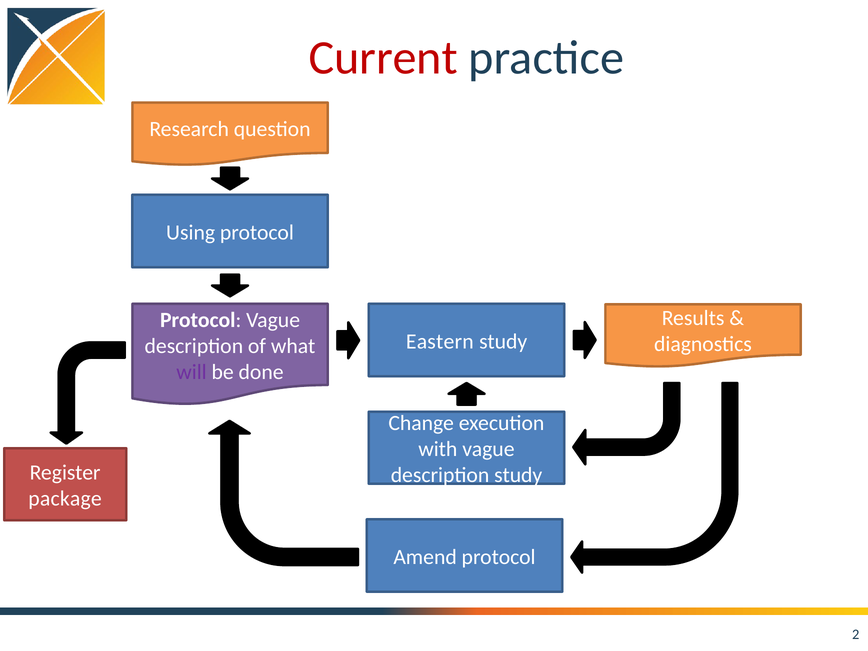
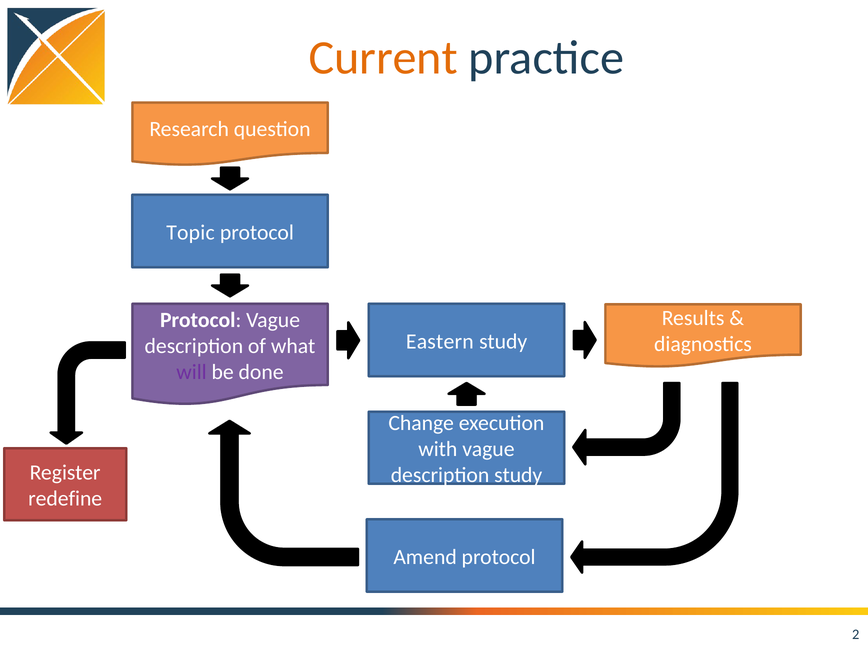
Current colour: red -> orange
Using: Using -> Topic
package: package -> redefine
